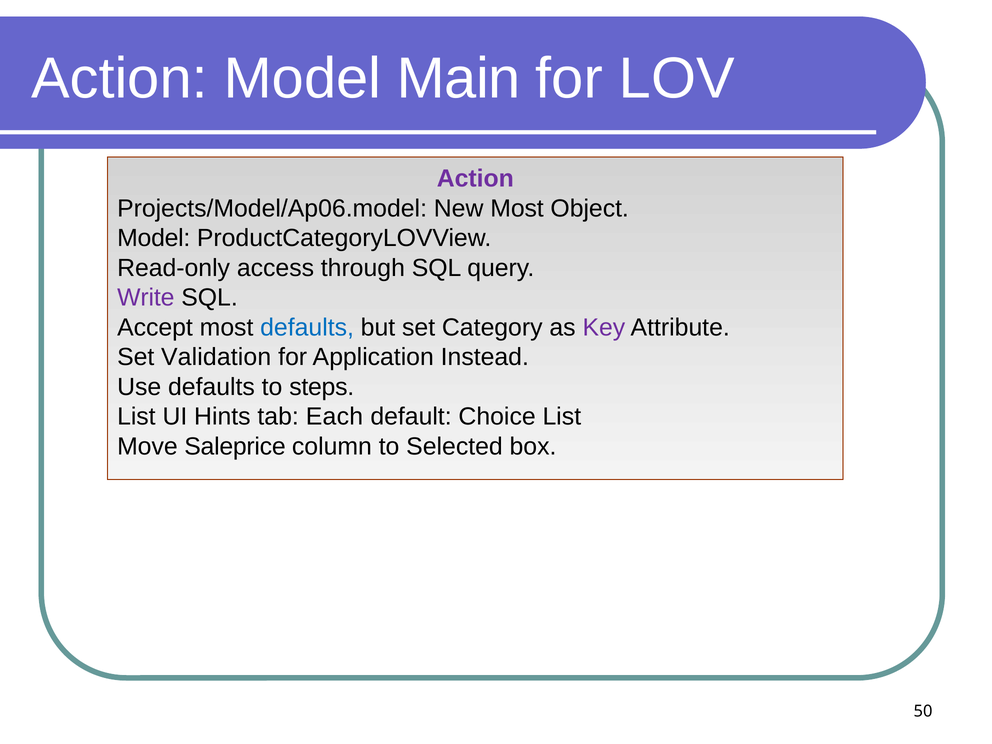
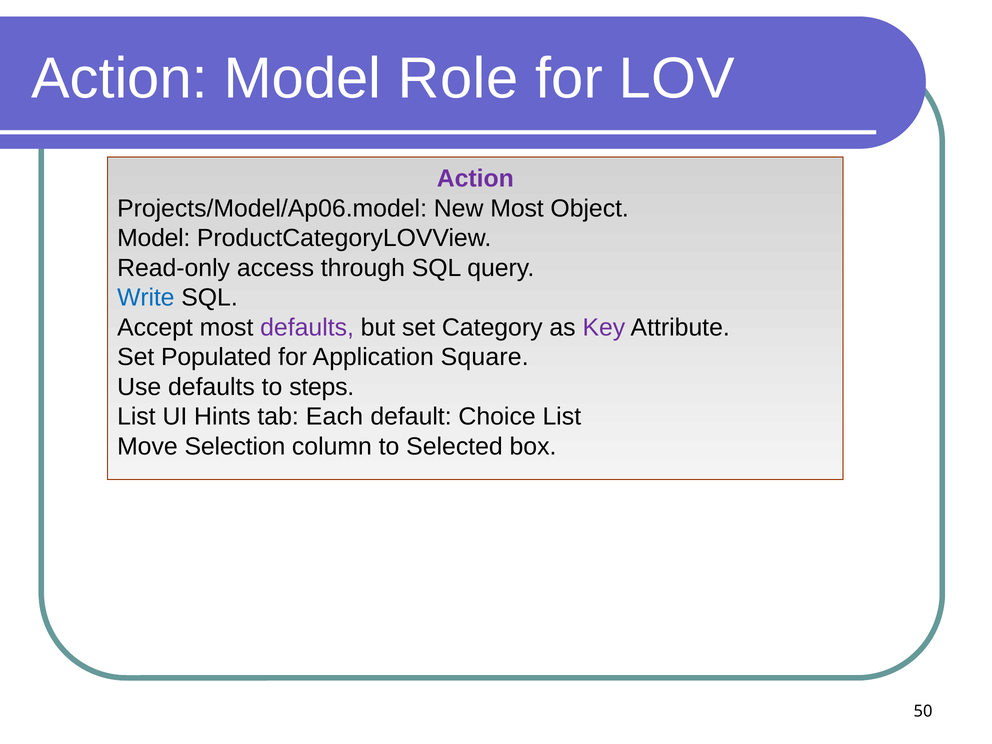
Main: Main -> Role
Write colour: purple -> blue
defaults at (307, 327) colour: blue -> purple
Validation: Validation -> Populated
Instead: Instead -> Square
Saleprice: Saleprice -> Selection
